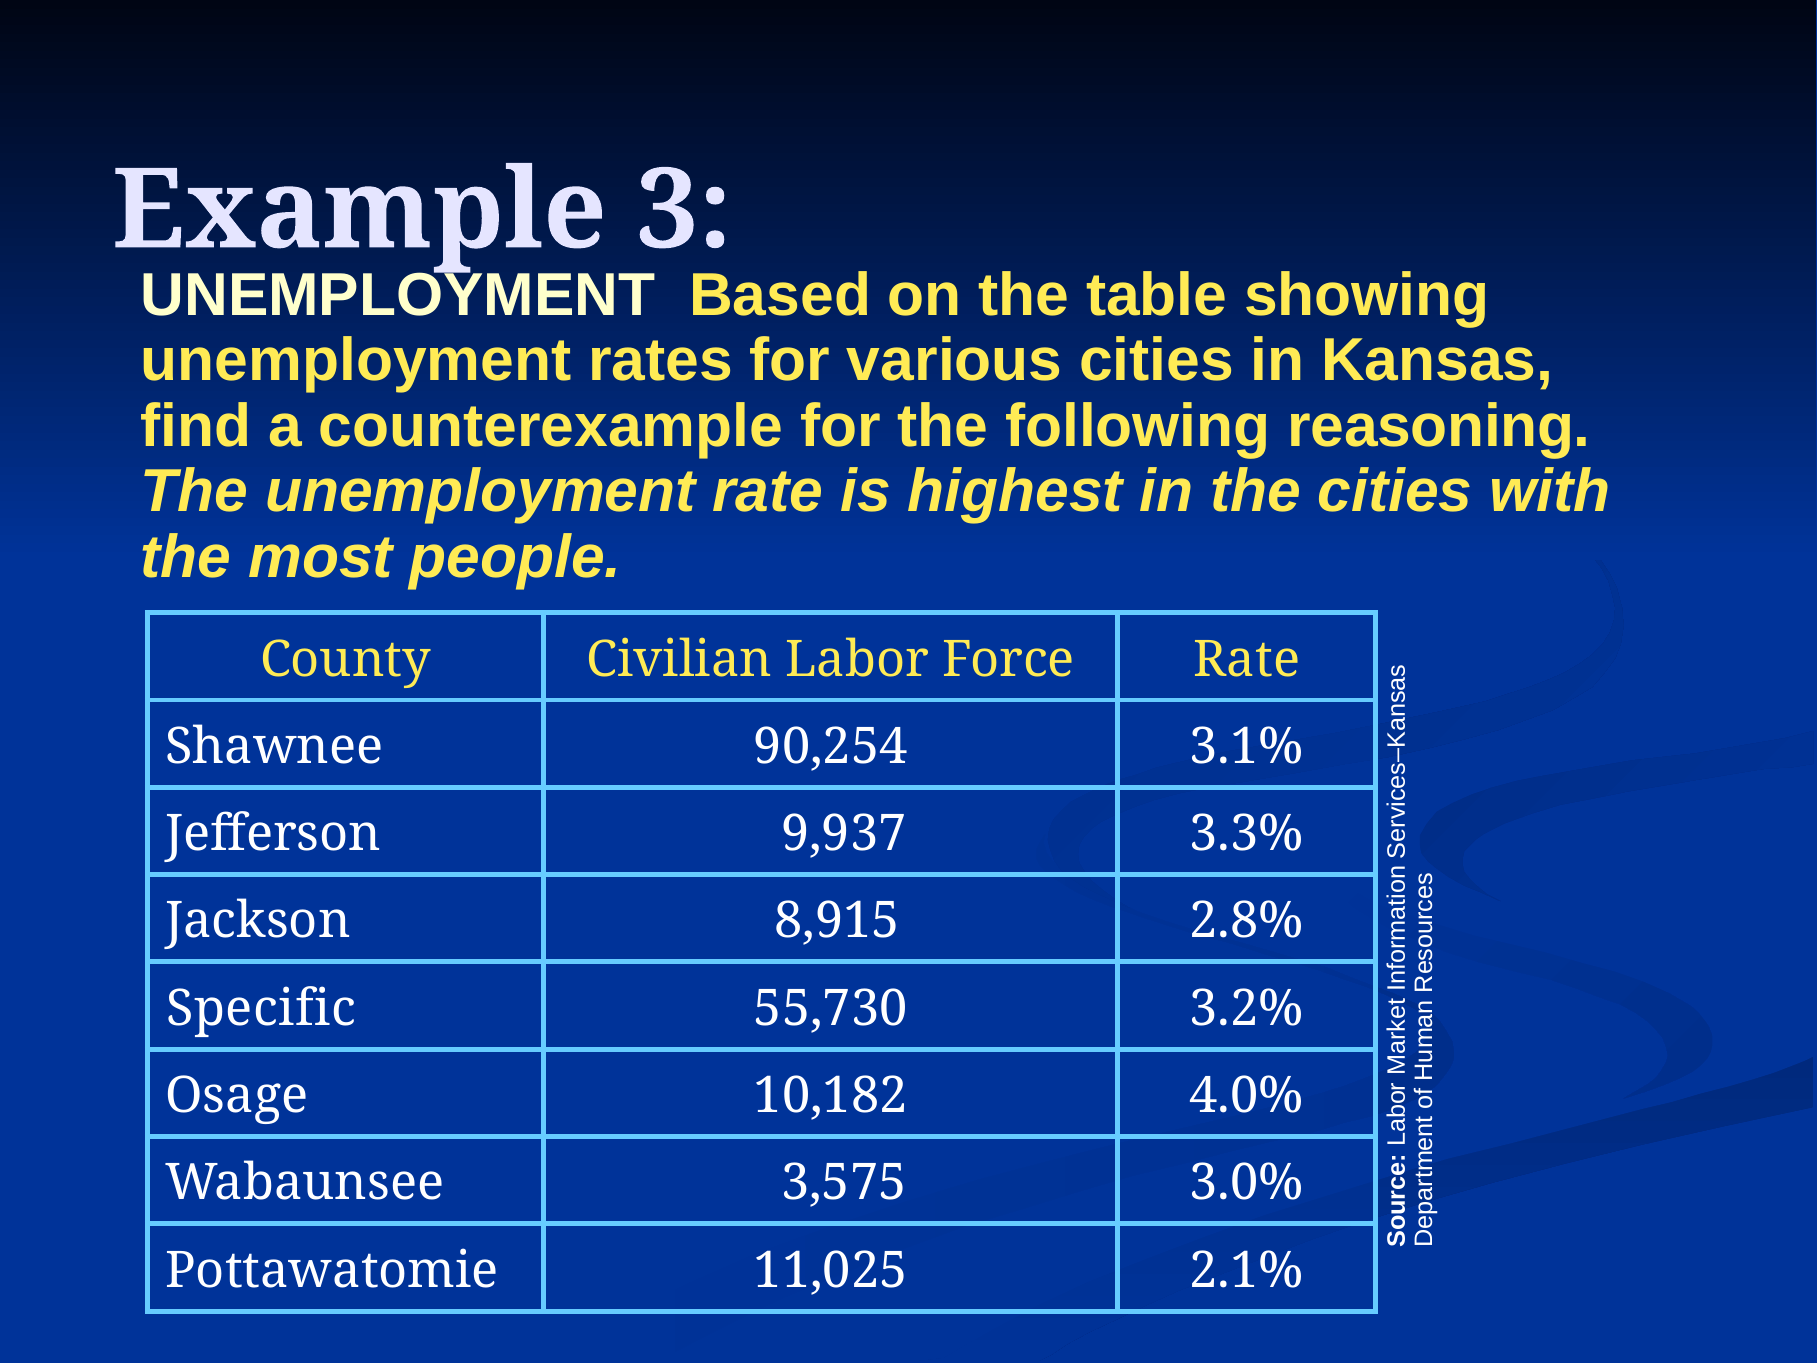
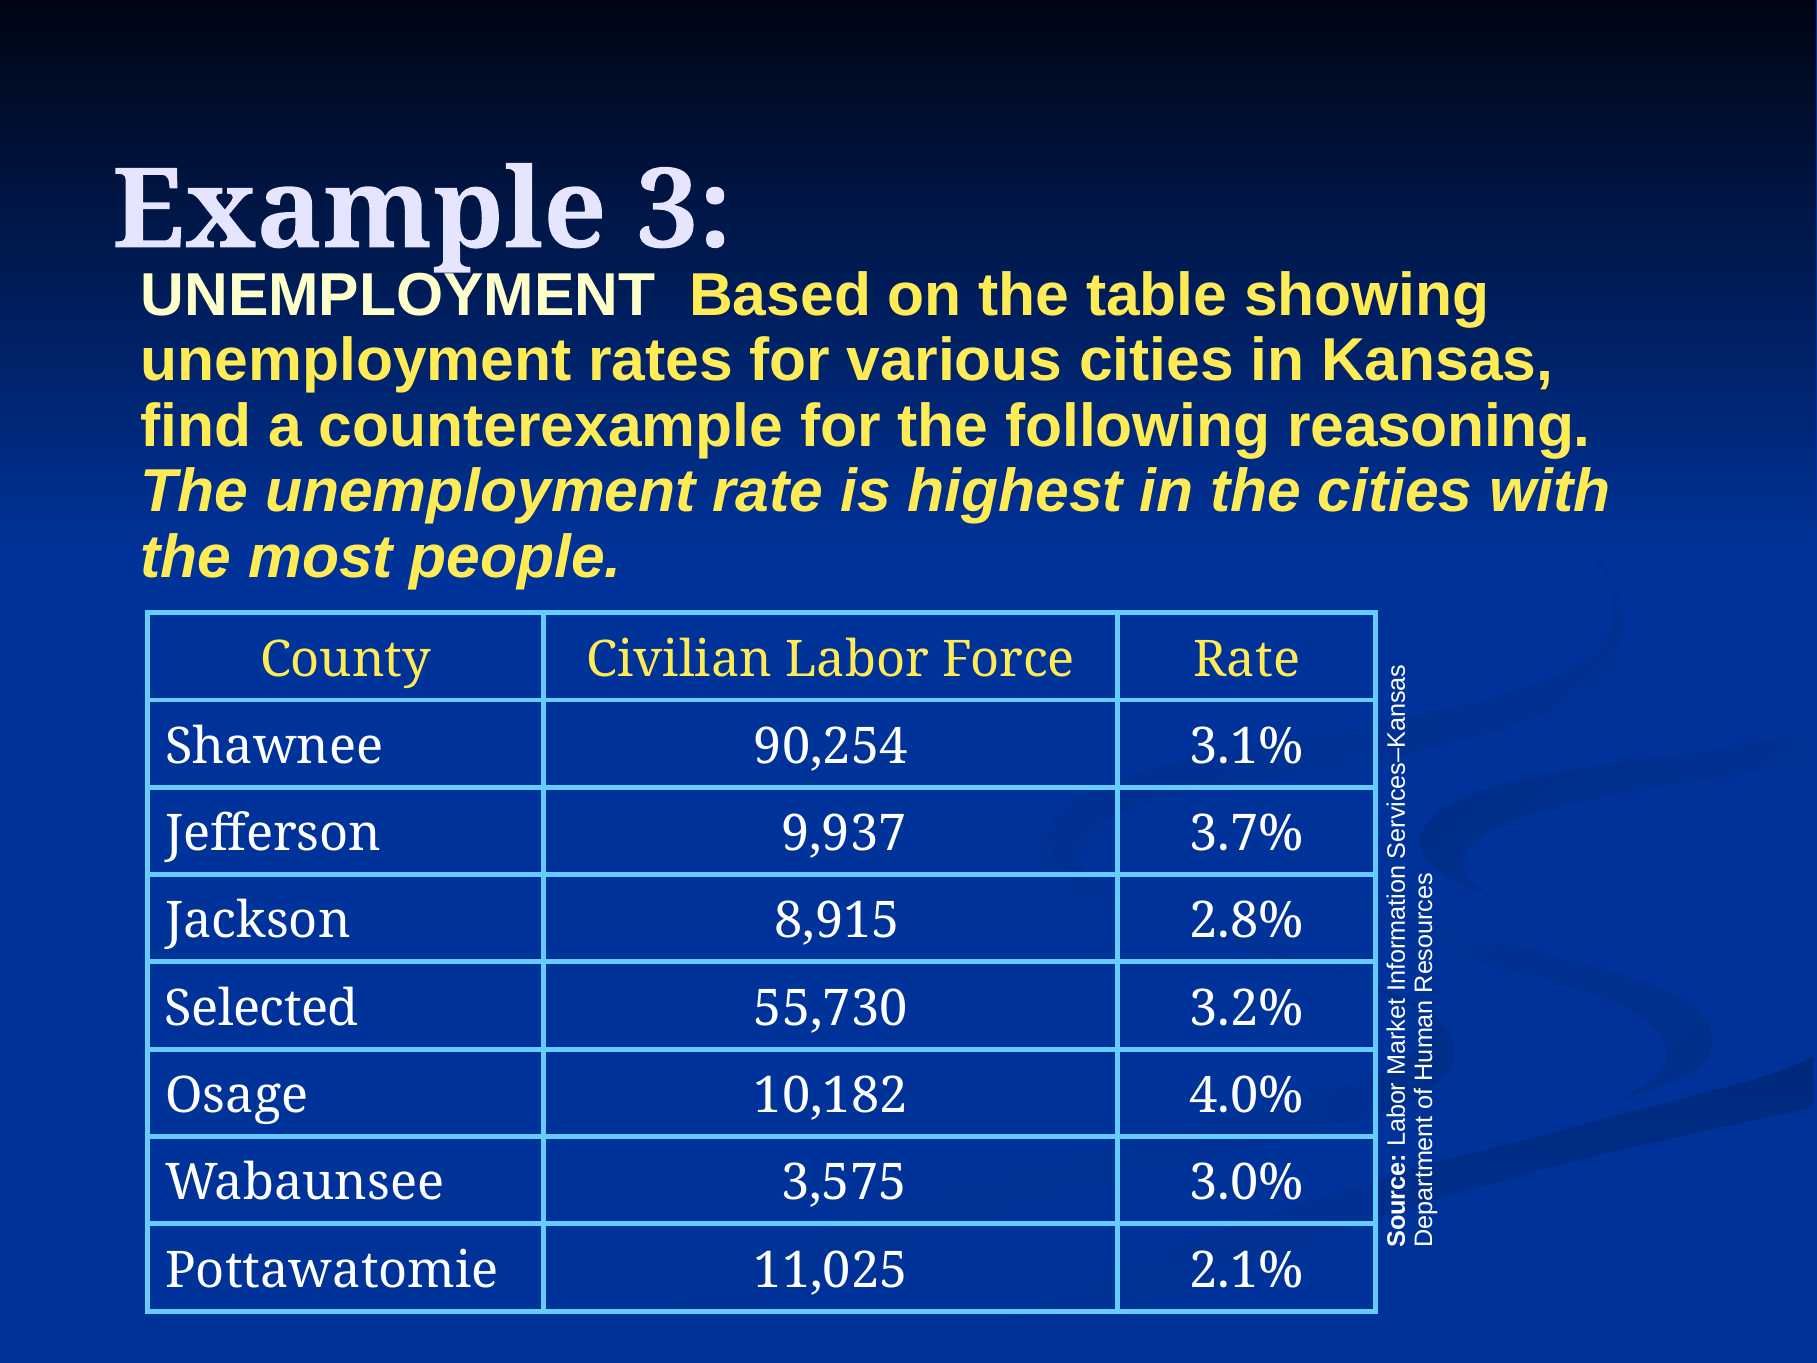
3.3%: 3.3% -> 3.7%
Specific: Specific -> Selected
